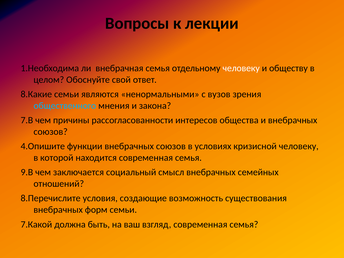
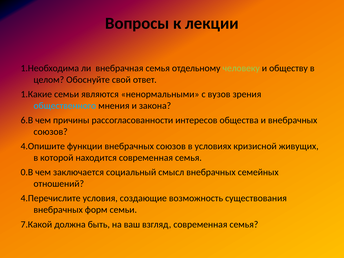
человеку at (241, 68) colour: white -> light green
8.Какие: 8.Какие -> 1.Какие
7.В: 7.В -> 6.В
кризисной человеку: человеку -> живущих
9.В: 9.В -> 0.В
8.Перечислите: 8.Перечислите -> 4.Перечислите
